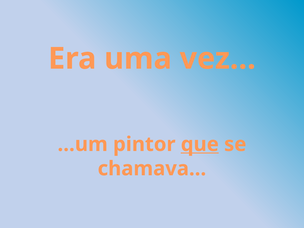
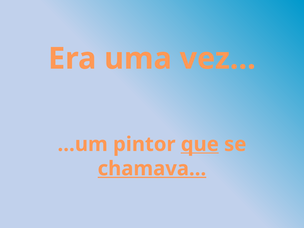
chamava… underline: none -> present
